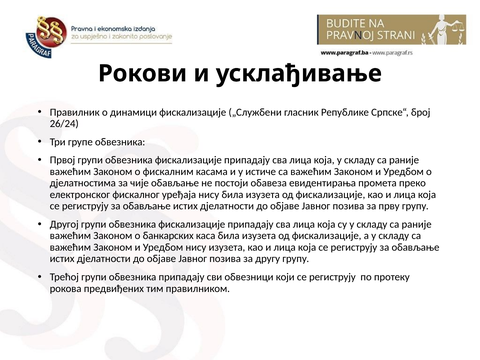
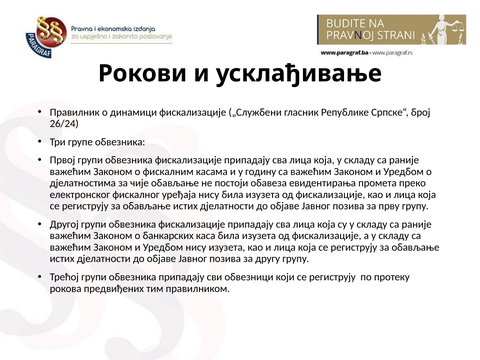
истиче: истиче -> годину
